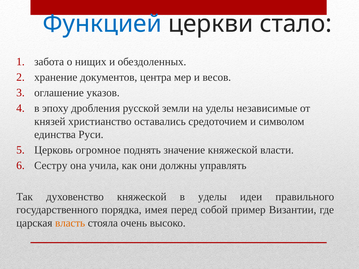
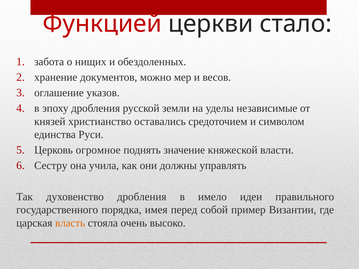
Функцией colour: blue -> red
центра: центра -> можно
духовенство княжеской: княжеской -> дробления
в уделы: уделы -> имело
